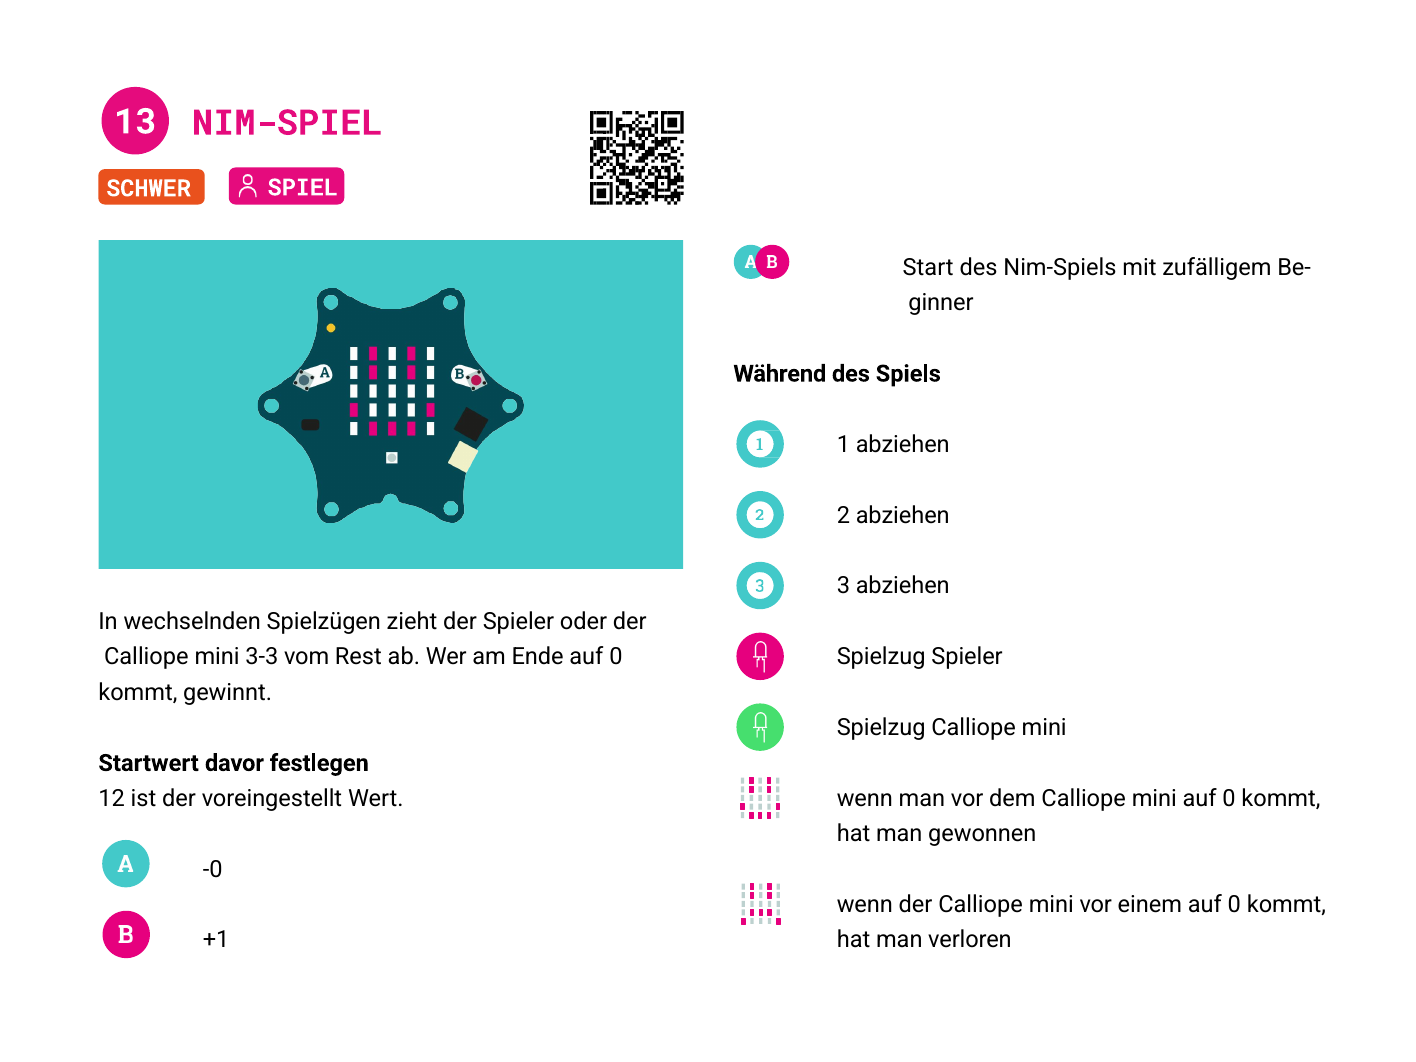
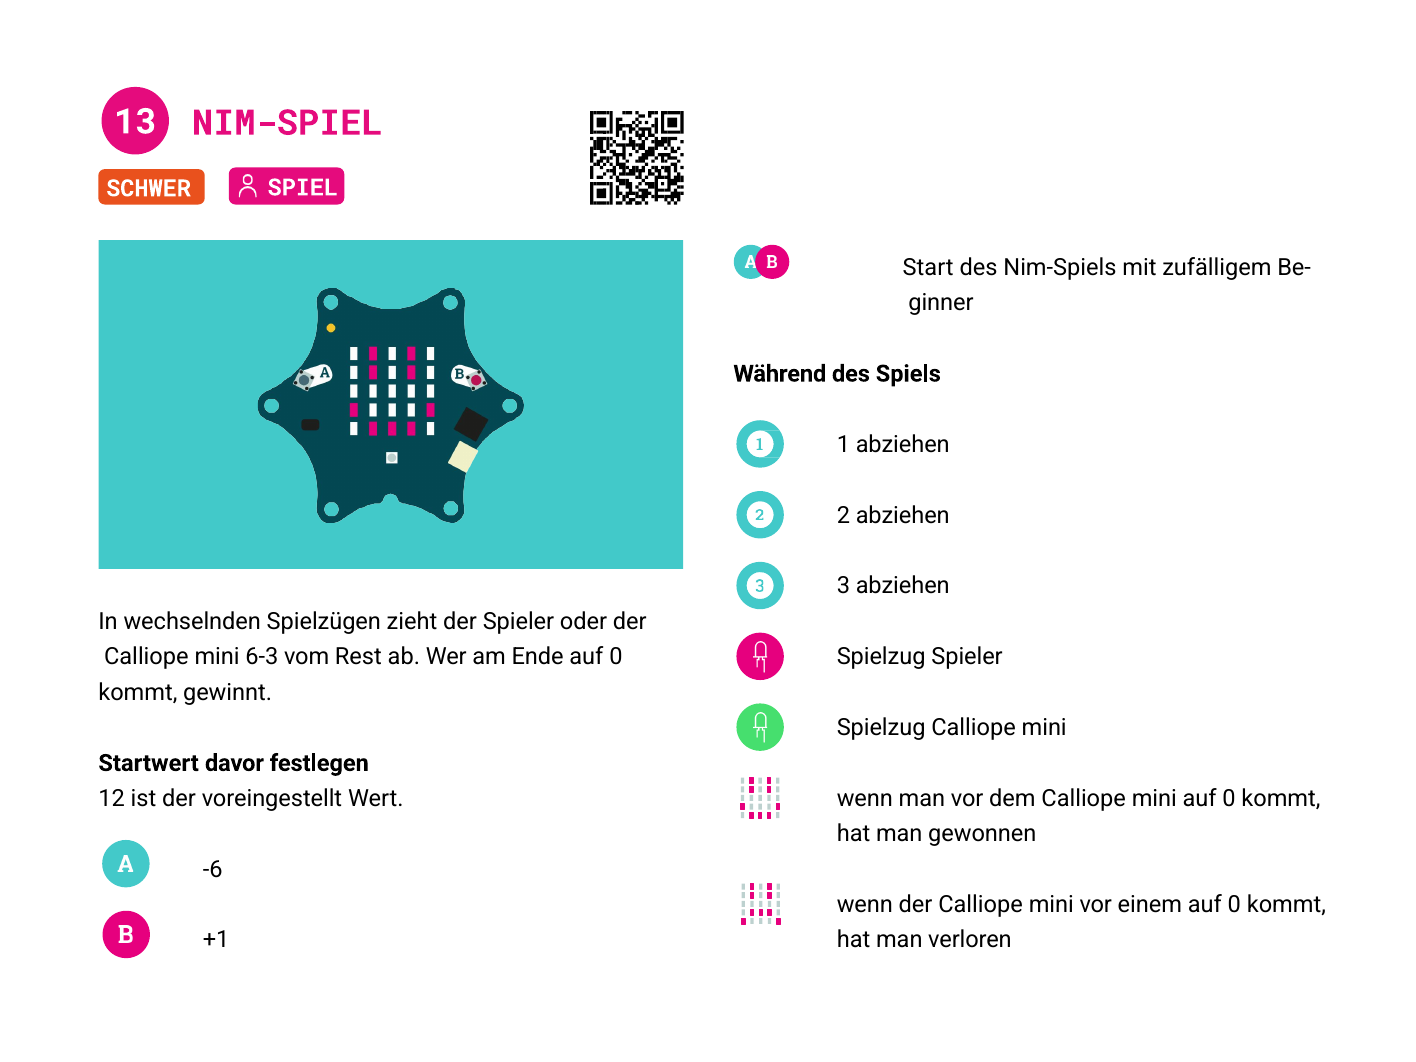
3-3: 3-3 -> 6-3
-0: -0 -> -6
